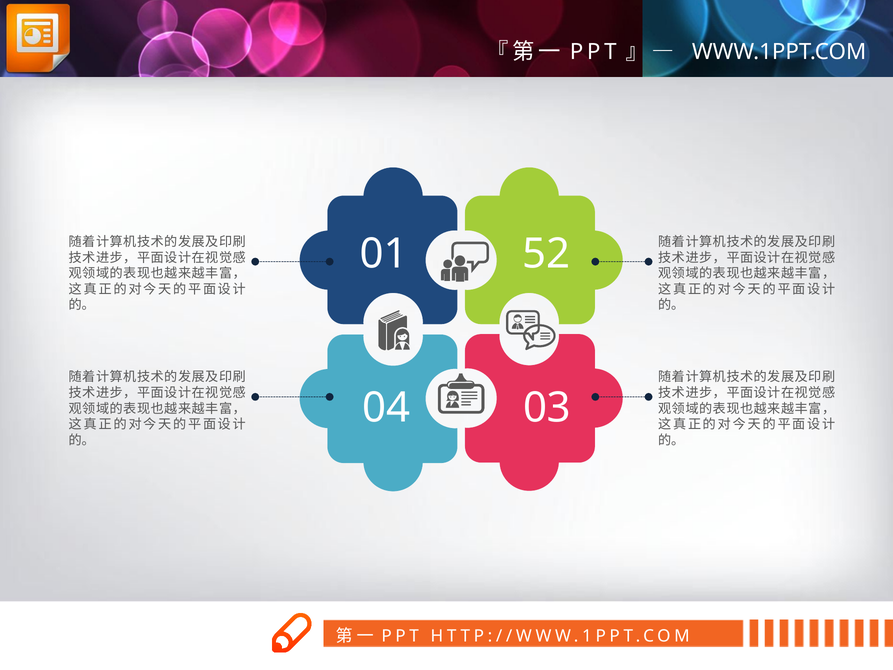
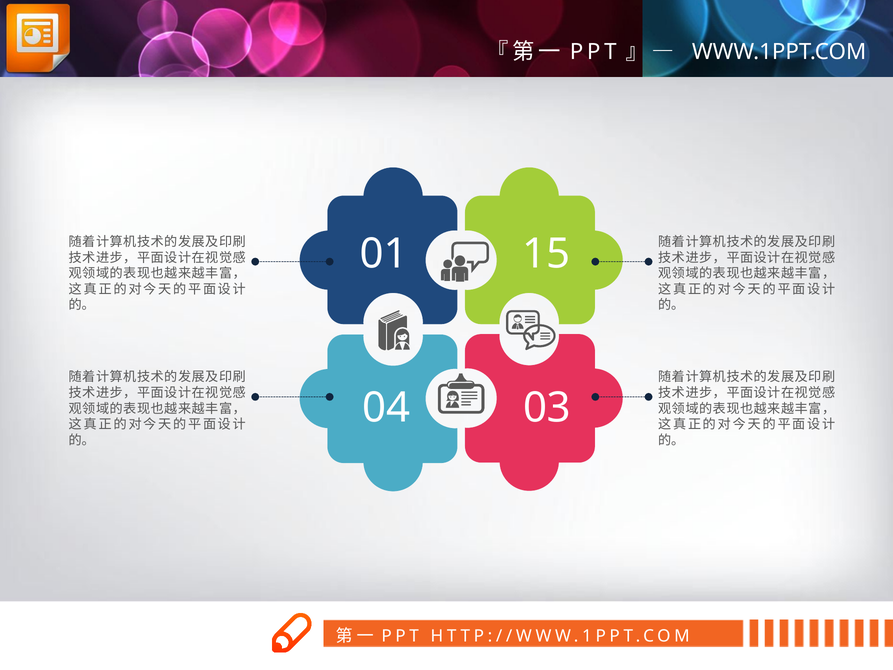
52: 52 -> 15
